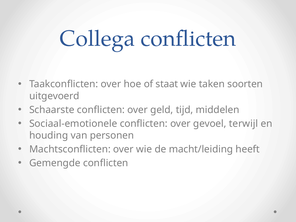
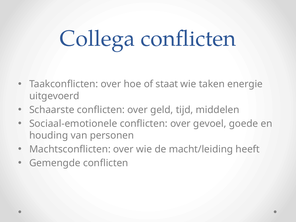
soorten: soorten -> energie
terwijl: terwijl -> goede
